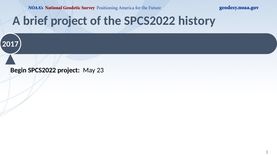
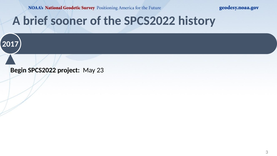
brief project: project -> sooner
